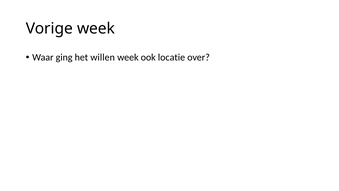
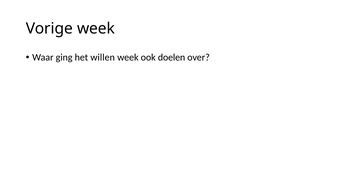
locatie: locatie -> doelen
